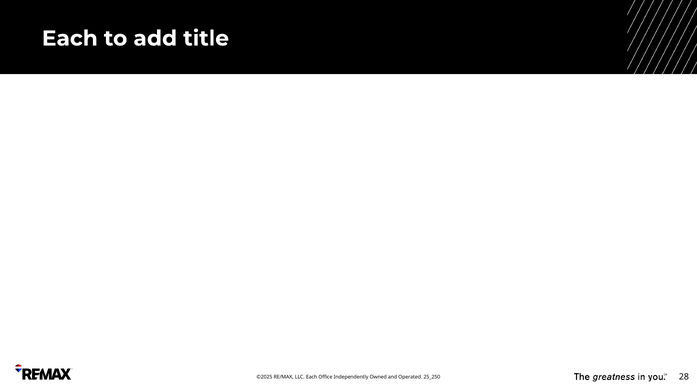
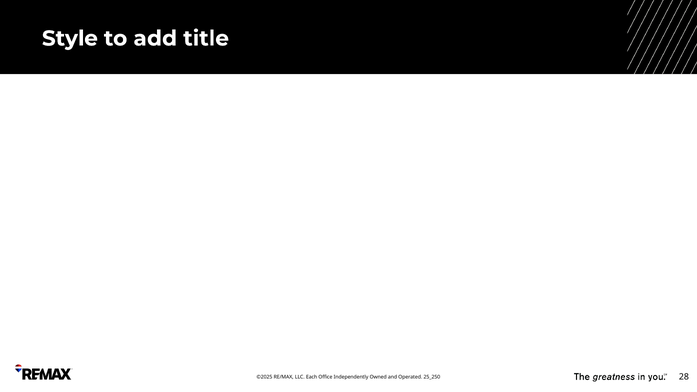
Each at (70, 38): Each -> Style
